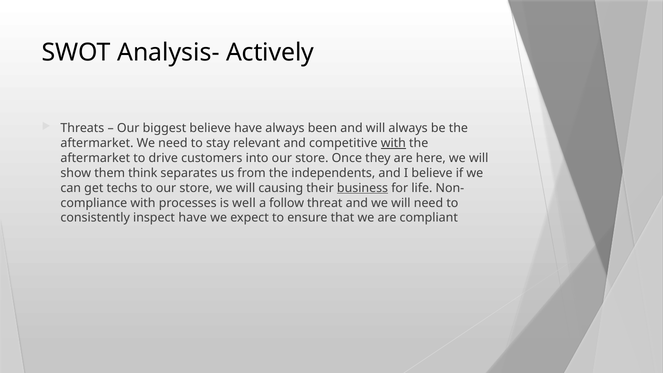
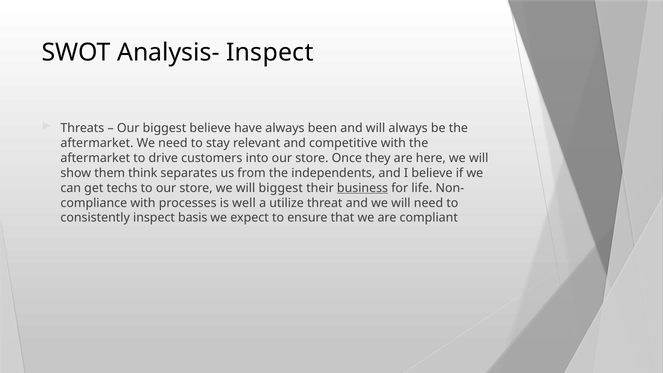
Analysis- Actively: Actively -> Inspect
with at (393, 143) underline: present -> none
will causing: causing -> biggest
follow: follow -> utilize
inspect have: have -> basis
